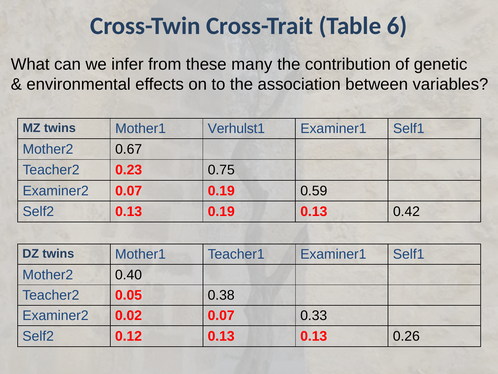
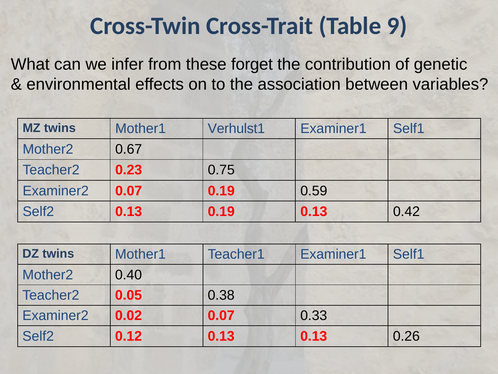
6: 6 -> 9
many: many -> forget
